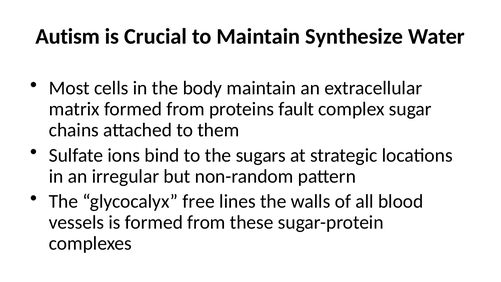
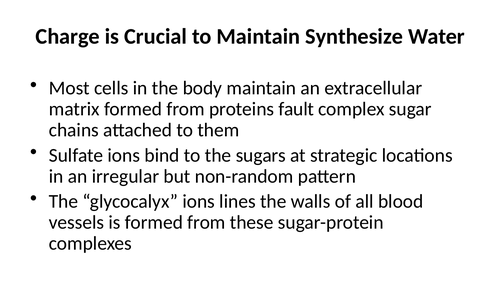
Autism: Autism -> Charge
glycocalyx free: free -> ions
